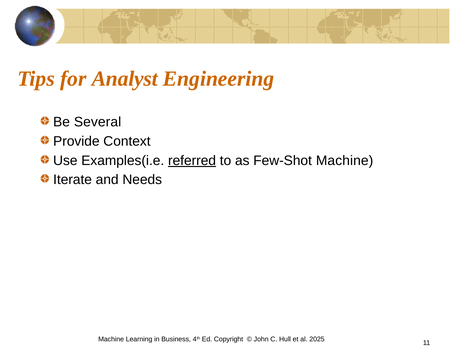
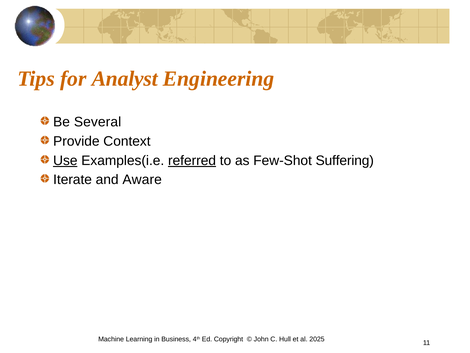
Use underline: none -> present
Few-Shot Machine: Machine -> Suffering
Needs: Needs -> Aware
